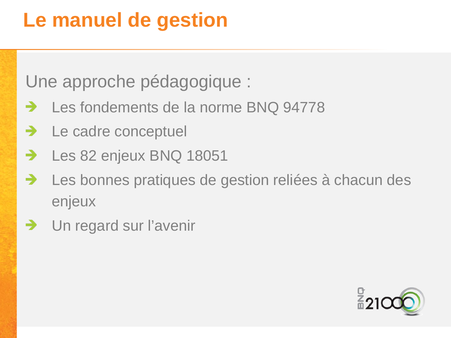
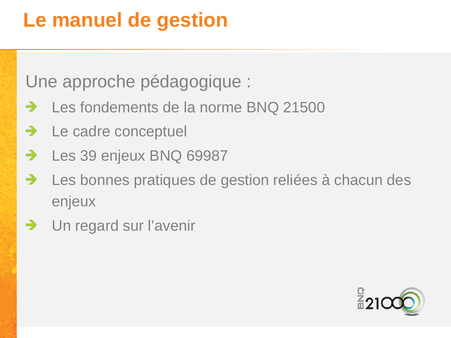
94778: 94778 -> 21500
82: 82 -> 39
18051: 18051 -> 69987
